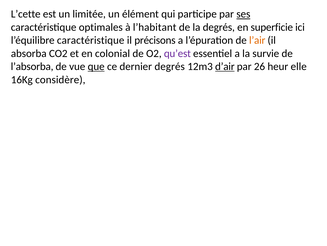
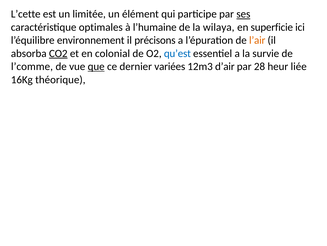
l’habitant: l’habitant -> l’humaine
la degrés: degrés -> wilaya
l’équilibre caractéristique: caractéristique -> environnement
CO2 underline: none -> present
qu’est colour: purple -> blue
l’absorba: l’absorba -> l’comme
dernier degrés: degrés -> variées
d’air underline: present -> none
26: 26 -> 28
elle: elle -> liée
considère: considère -> théorique
